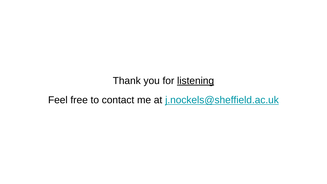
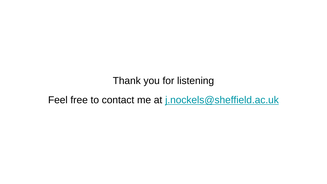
listening underline: present -> none
